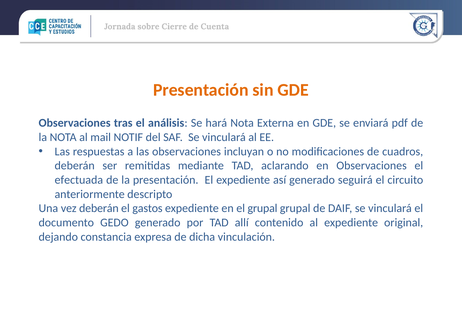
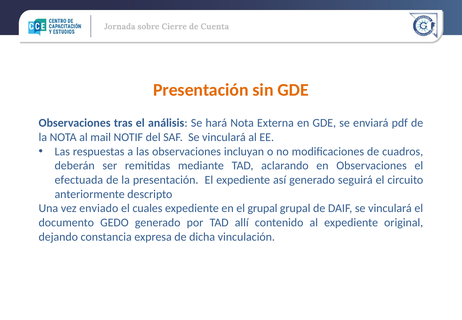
vez deberán: deberán -> enviado
gastos: gastos -> cuales
